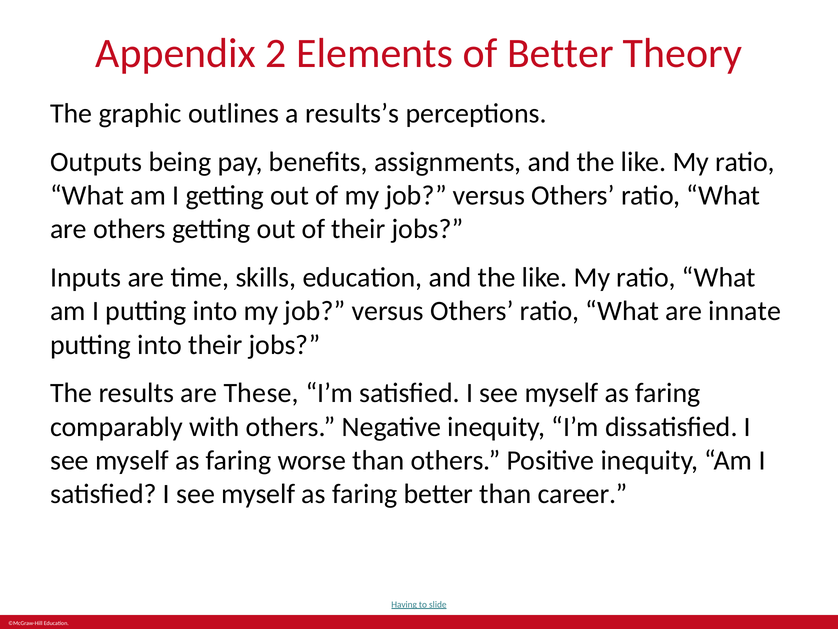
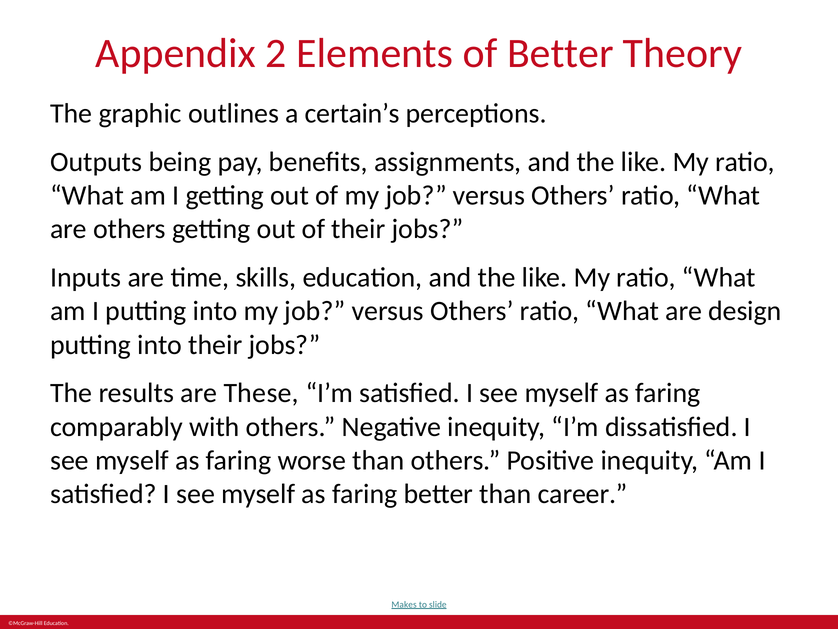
results’s: results’s -> certain’s
innate: innate -> design
Having: Having -> Makes
